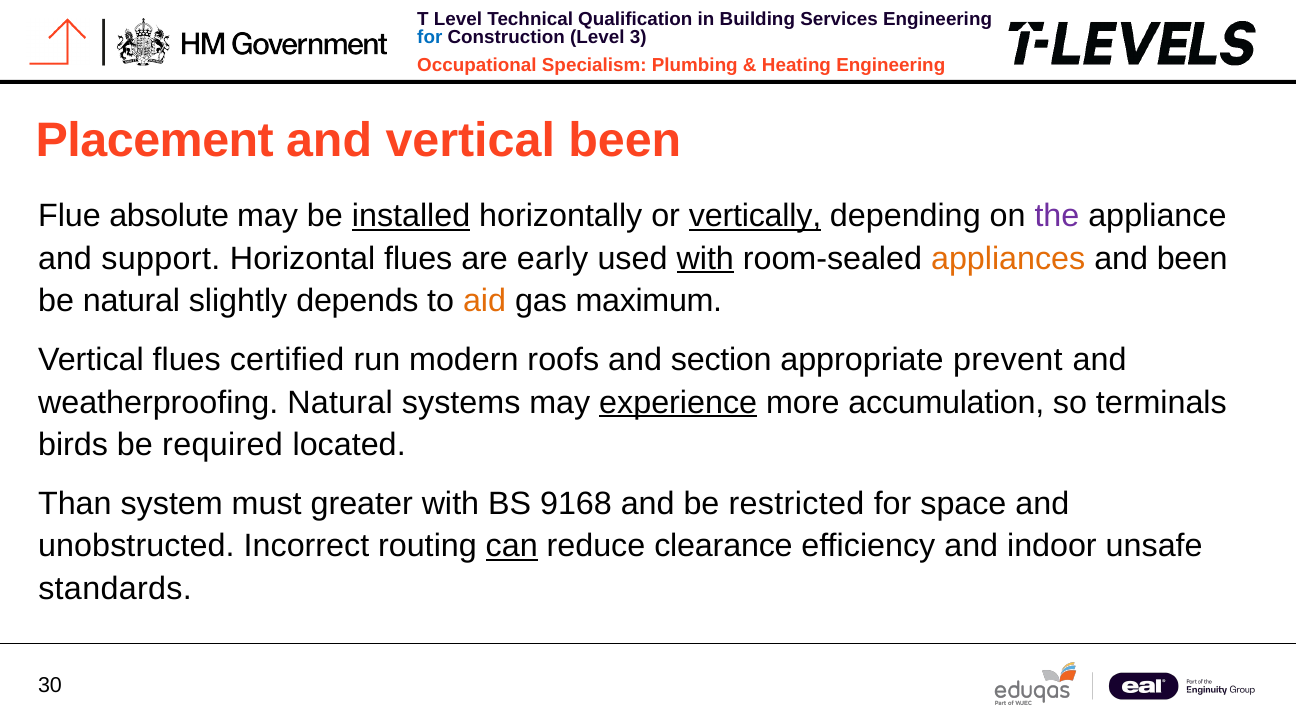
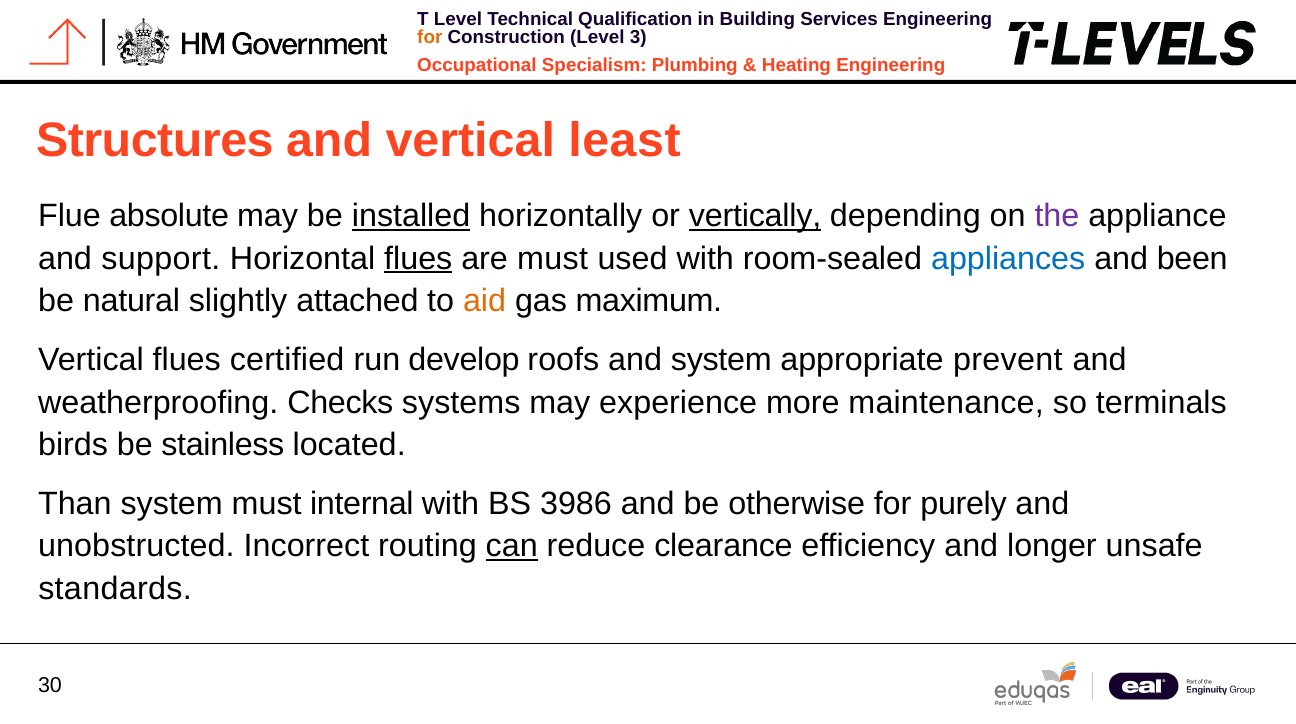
for at (430, 37) colour: blue -> orange
Placement: Placement -> Structures
vertical been: been -> least
flues at (418, 259) underline: none -> present
are early: early -> must
with at (705, 259) underline: present -> none
appliances colour: orange -> blue
depends: depends -> attached
modern: modern -> develop
and section: section -> system
weatherproofing Natural: Natural -> Checks
experience underline: present -> none
accumulation: accumulation -> maintenance
required: required -> stainless
greater: greater -> internal
9168: 9168 -> 3986
restricted: restricted -> otherwise
space: space -> purely
indoor: indoor -> longer
